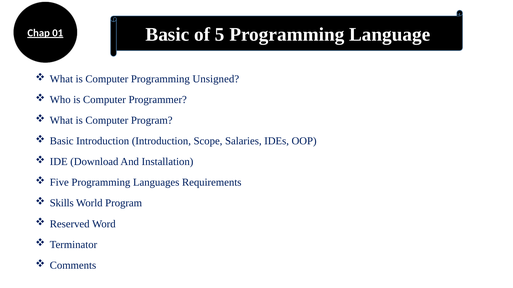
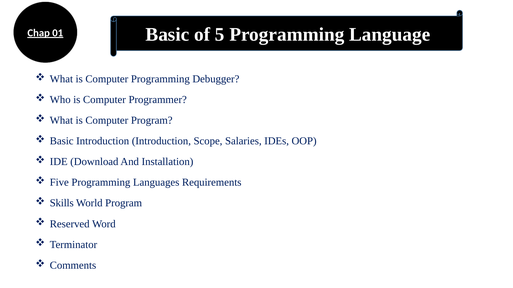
Unsigned: Unsigned -> Debugger
